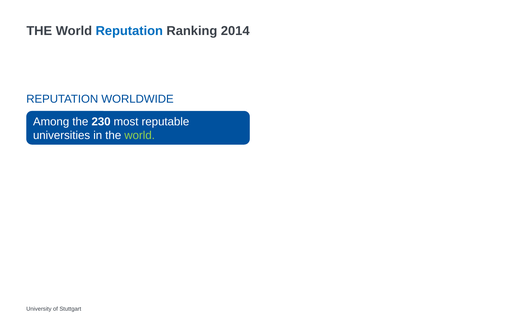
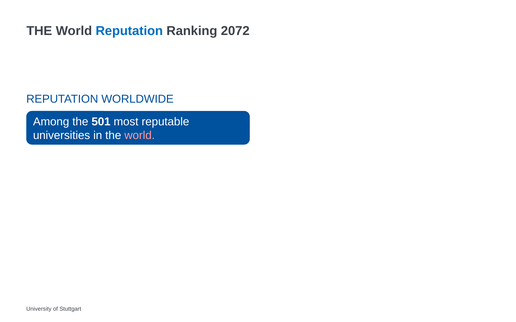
2014: 2014 -> 2072
230: 230 -> 501
world at (140, 136) colour: light green -> pink
